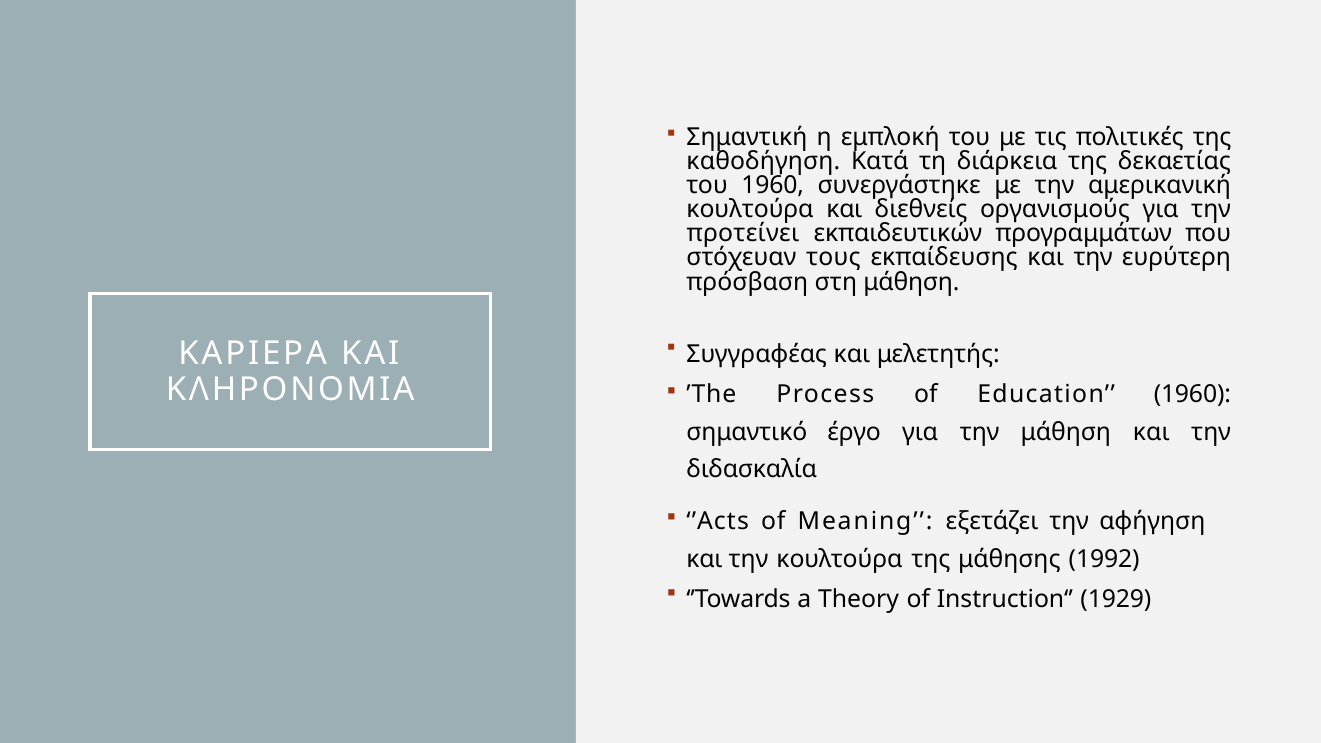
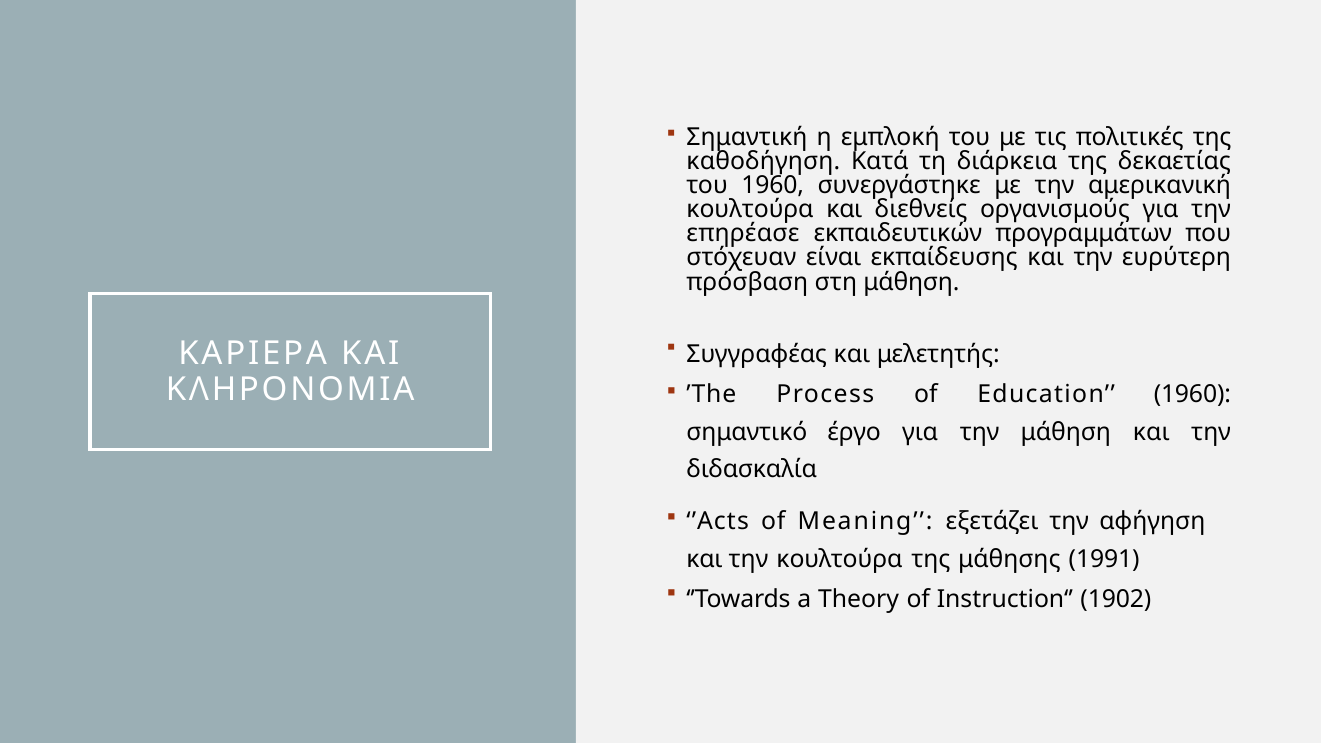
προτείνει: προτείνει -> επηρέασε
τους: τους -> είναι
1992: 1992 -> 1991
1929: 1929 -> 1902
